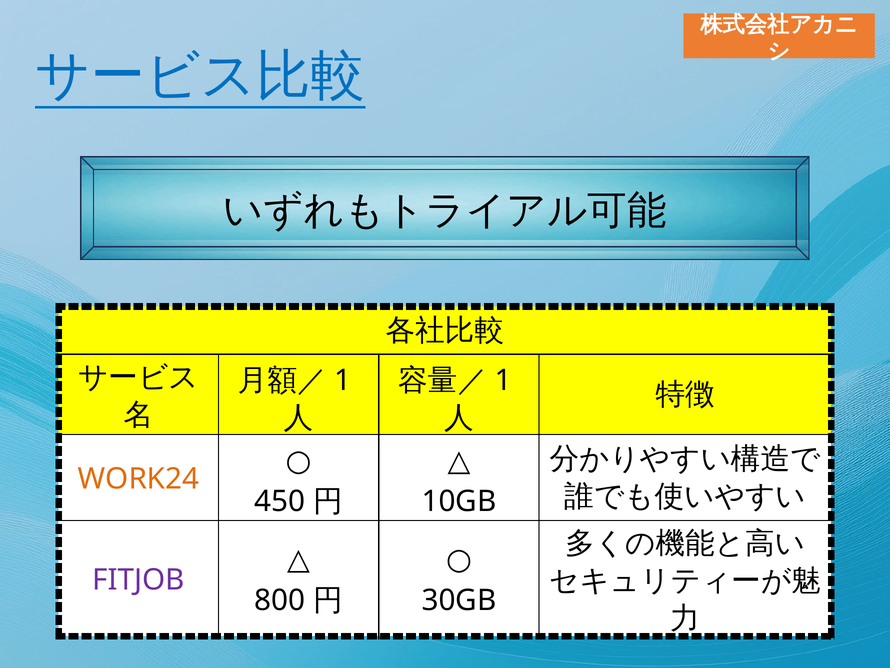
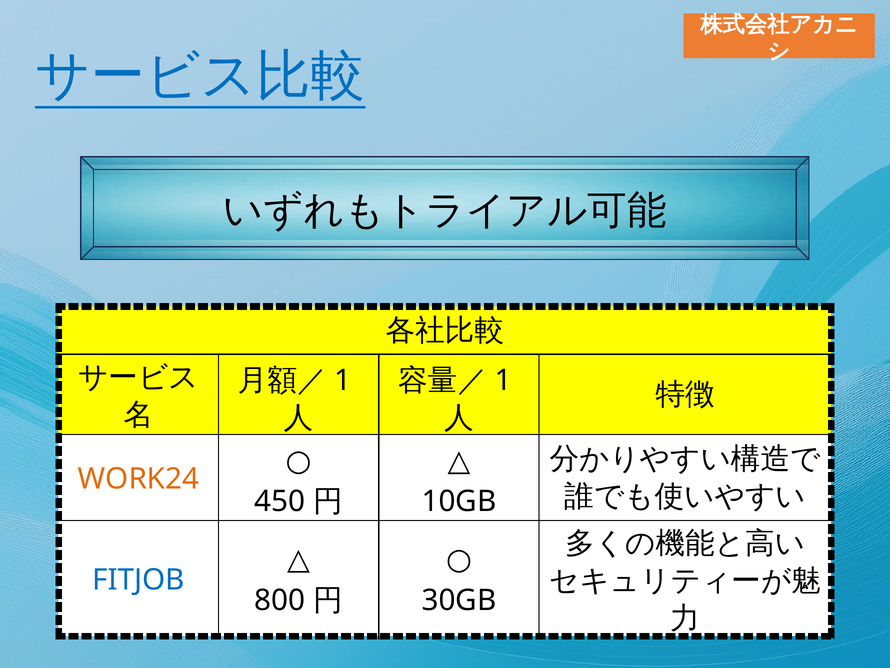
FITJOB colour: purple -> blue
